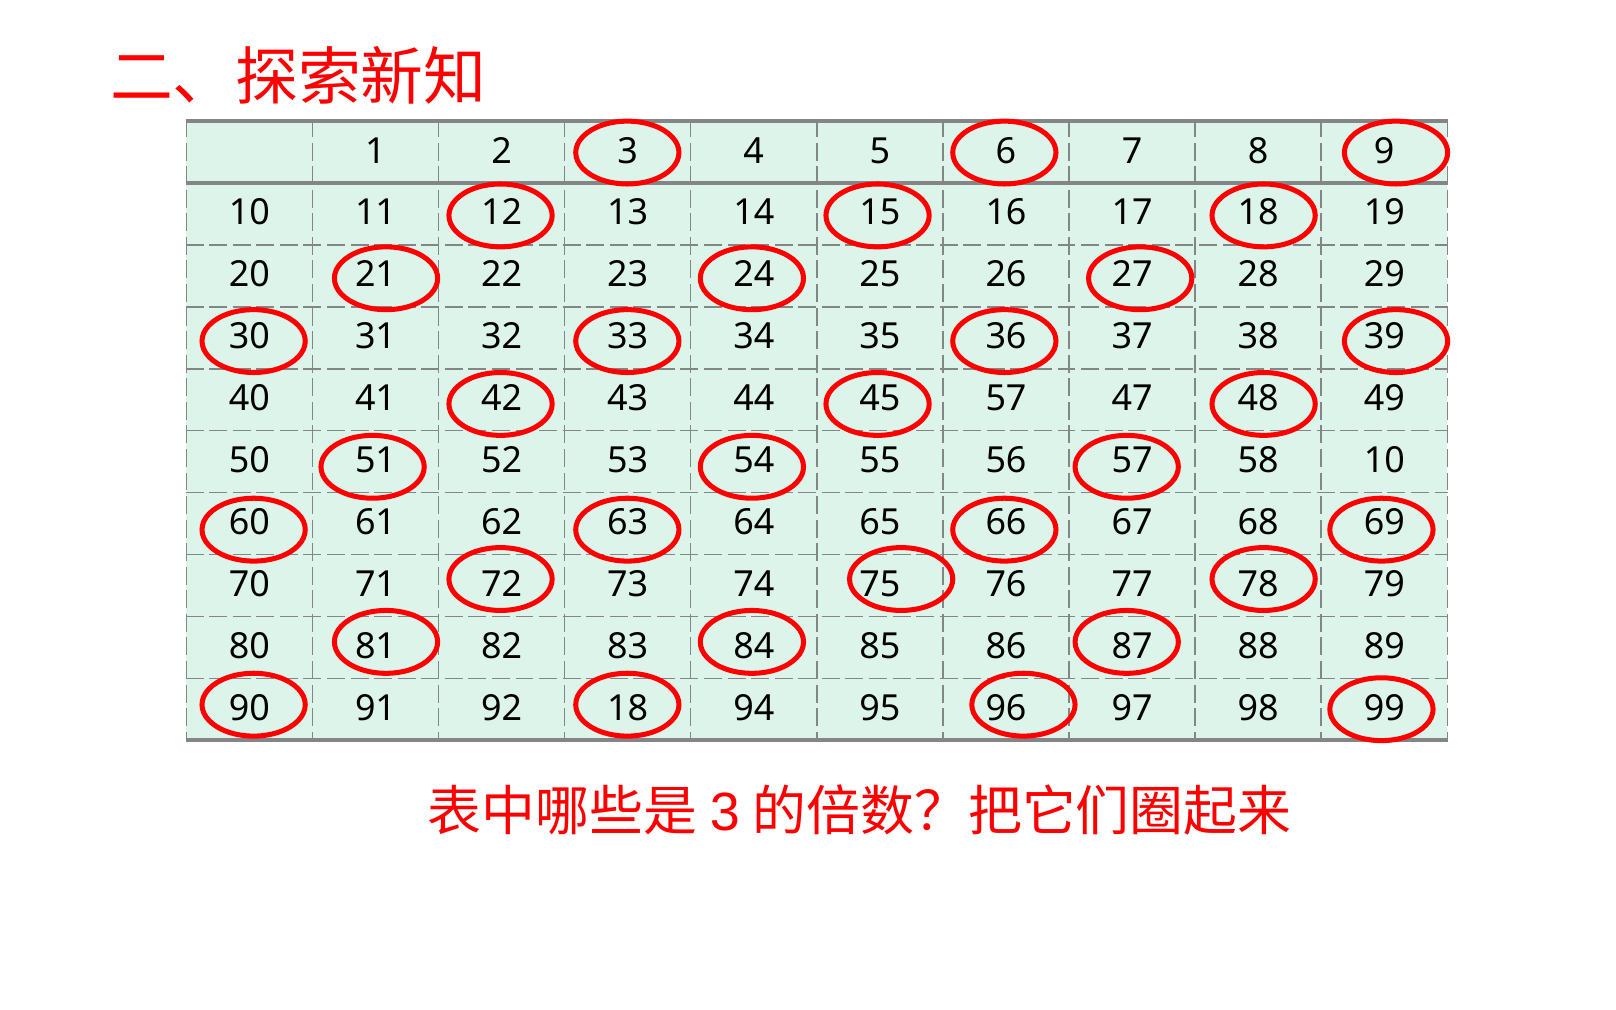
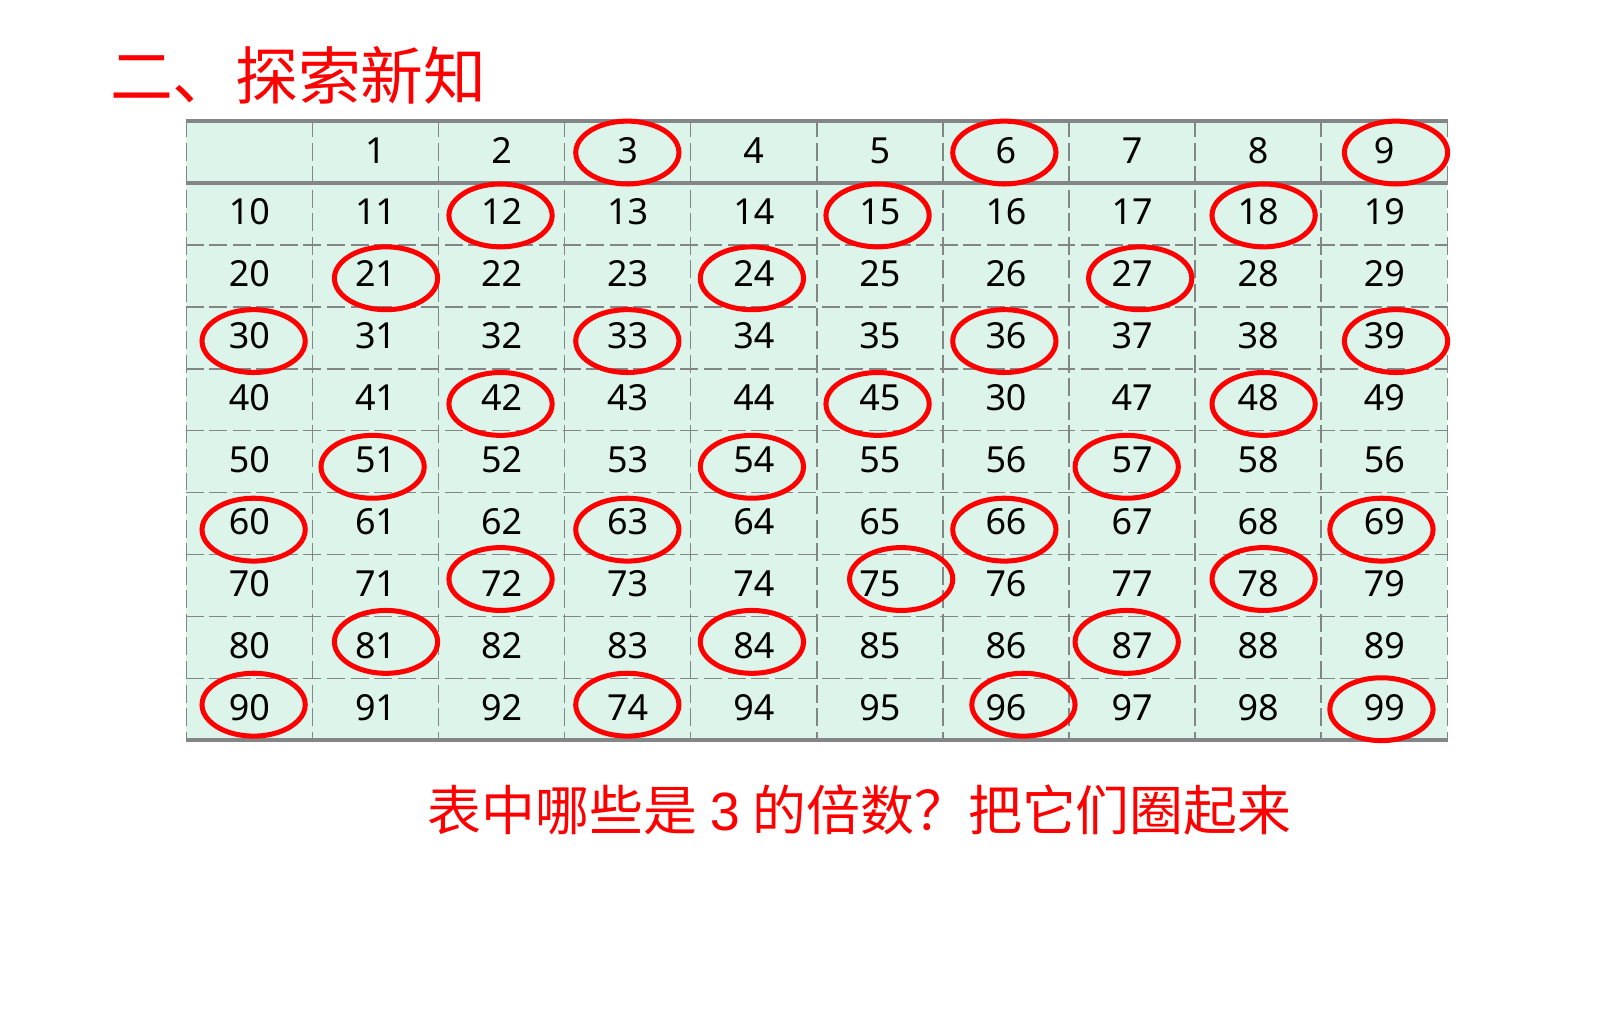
45 57: 57 -> 30
58 10: 10 -> 56
92 18: 18 -> 74
